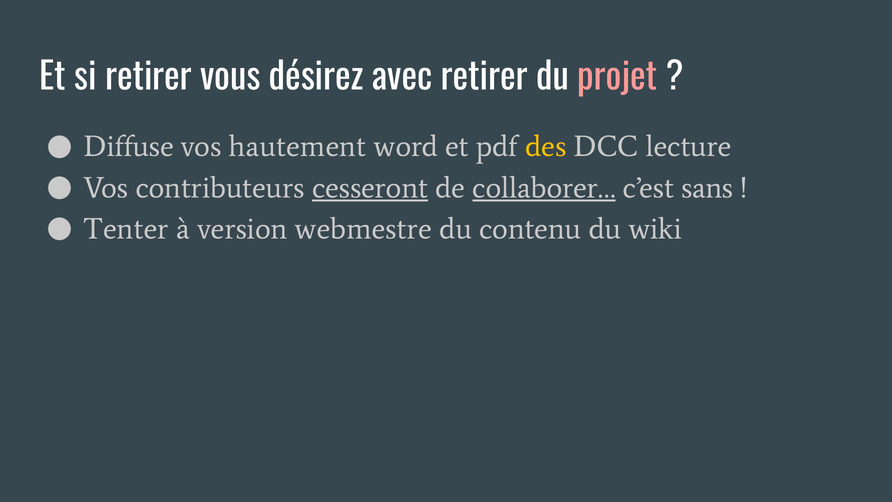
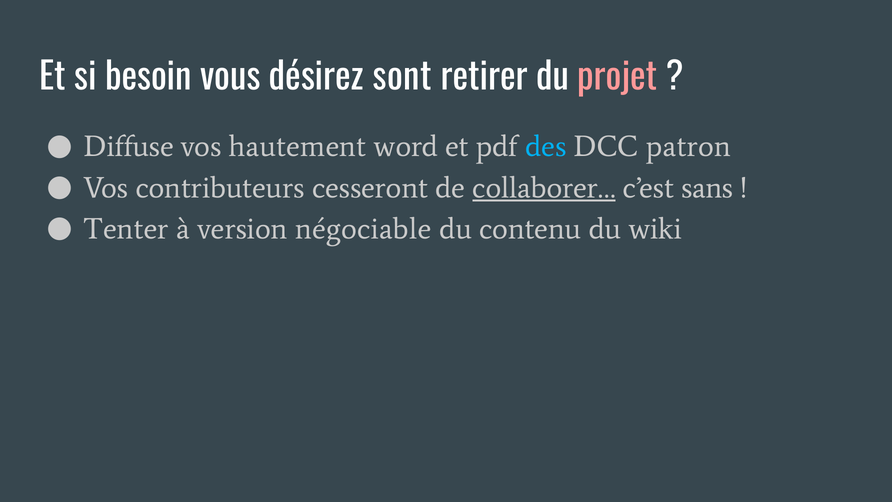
si retirer: retirer -> besoin
avec: avec -> sont
des colour: yellow -> light blue
lecture: lecture -> patron
cesseront underline: present -> none
webmestre: webmestre -> négociable
